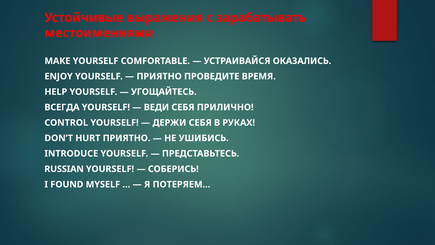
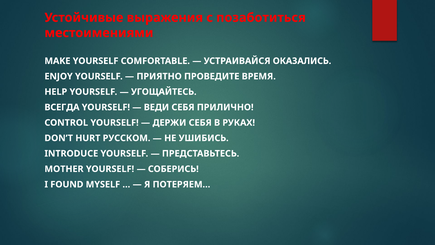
зарабатывать: зарабатывать -> позаботиться
HURT ПРИЯТНО: ПРИЯТНО -> РУССКОМ
RUSSIAN: RUSSIAN -> MOTHER
